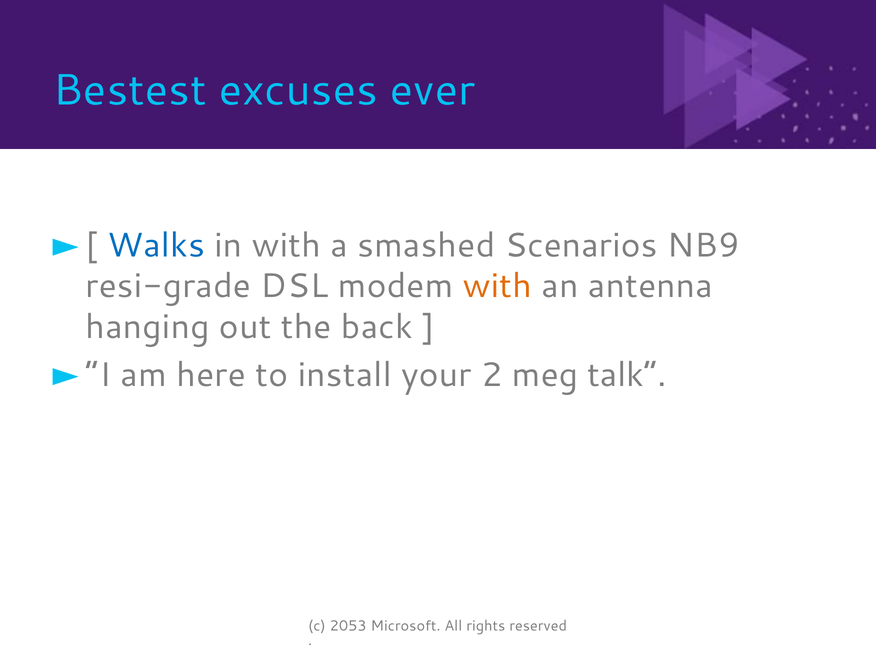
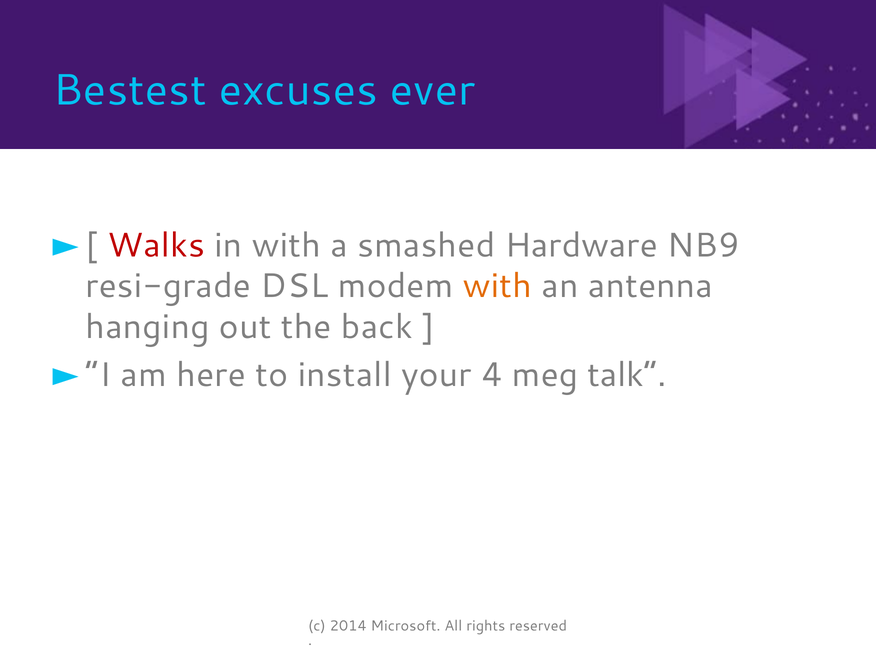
Walks colour: blue -> red
Scenarios: Scenarios -> Hardware
2: 2 -> 4
2053: 2053 -> 2014
